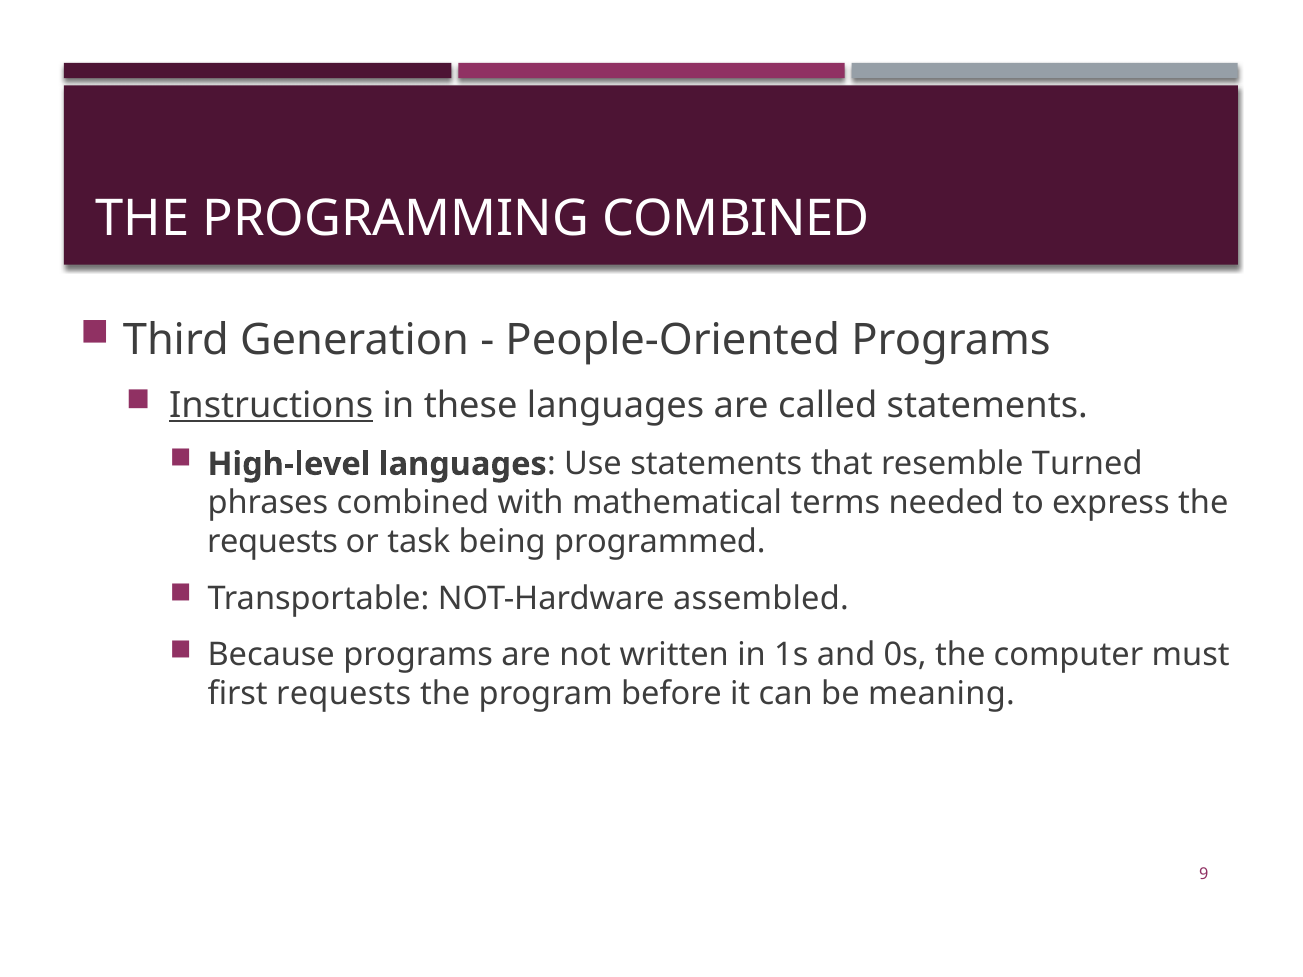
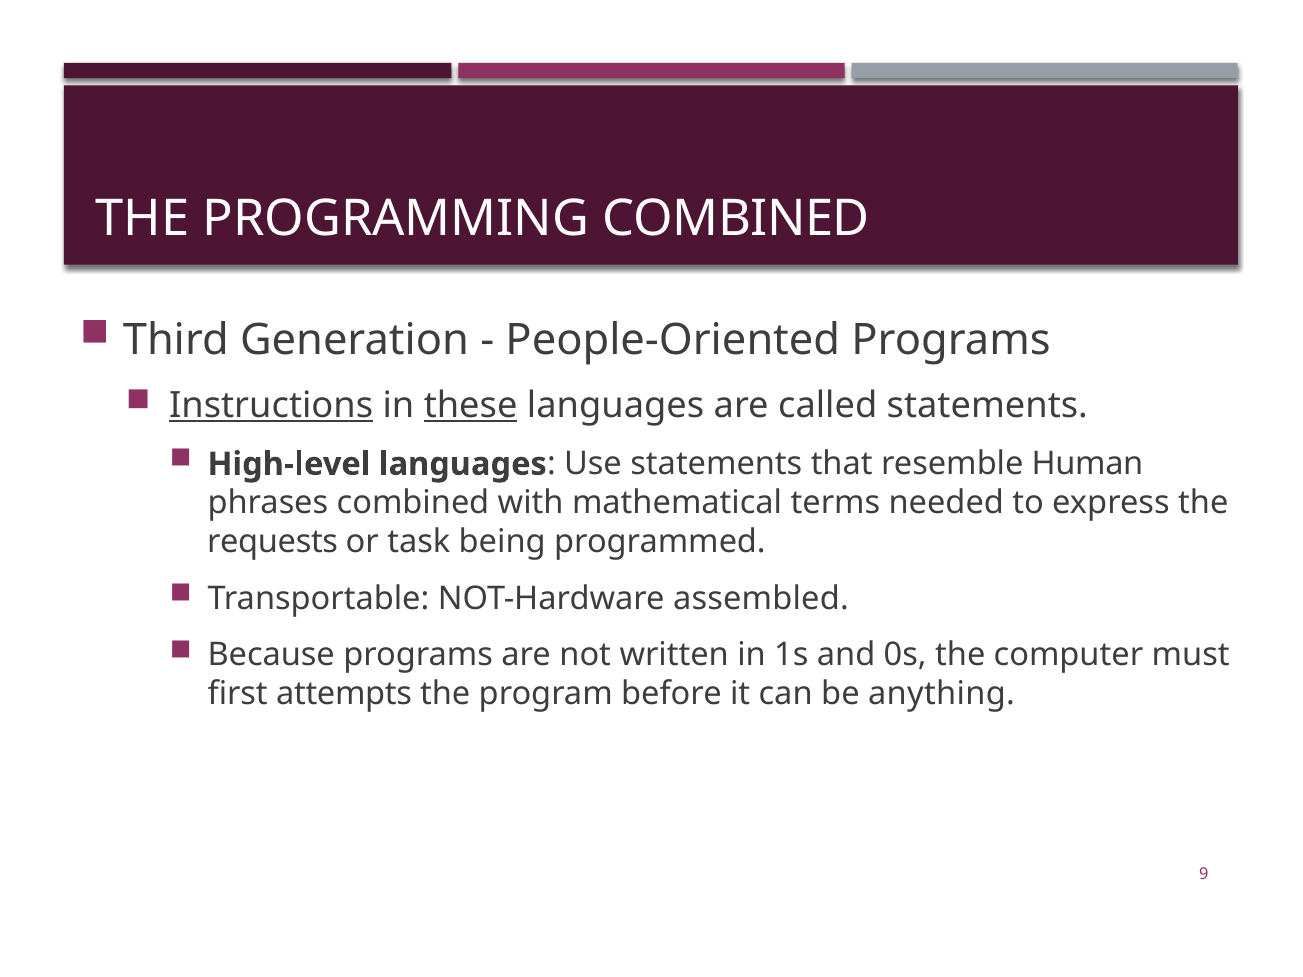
these underline: none -> present
Turned: Turned -> Human
first requests: requests -> attempts
meaning: meaning -> anything
